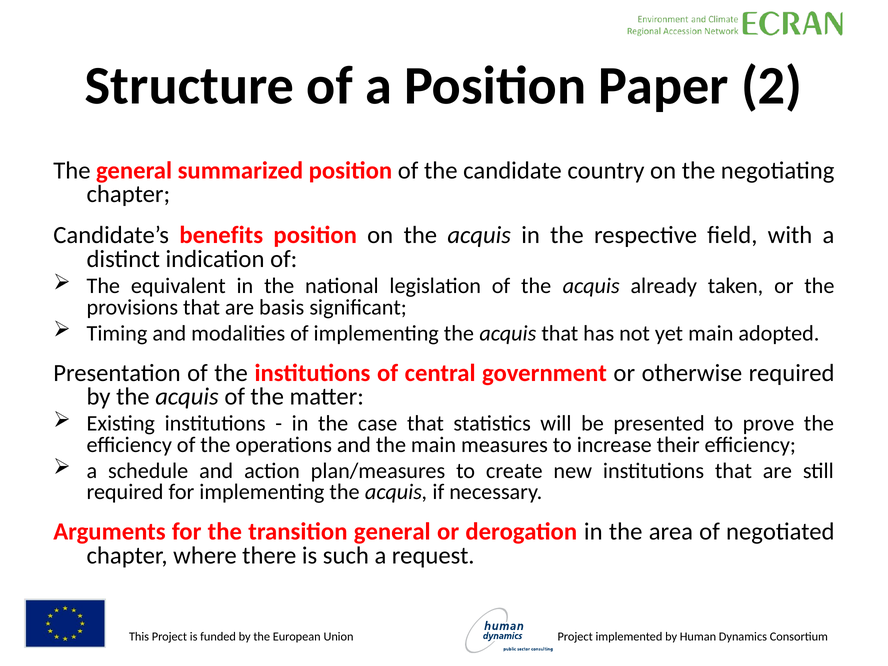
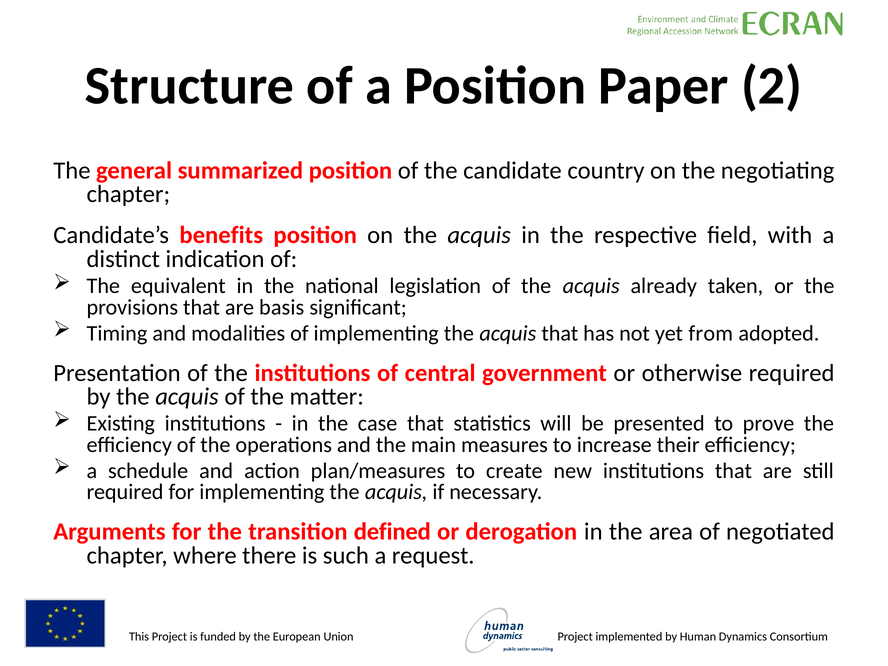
yet main: main -> from
transition general: general -> defined
